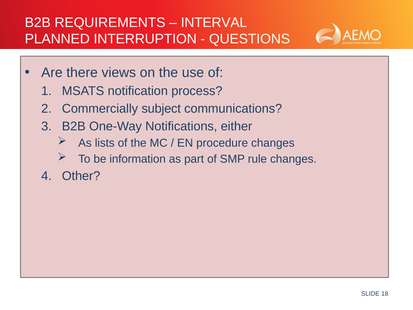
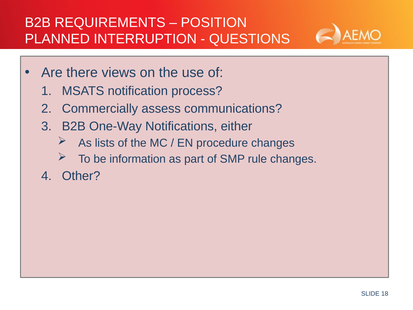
INTERVAL: INTERVAL -> POSITION
subject: subject -> assess
